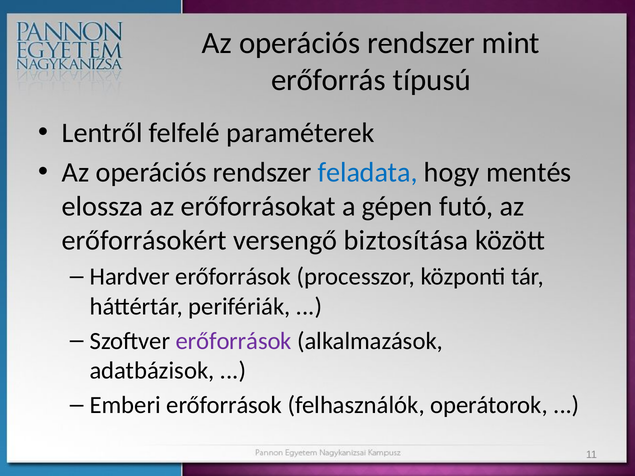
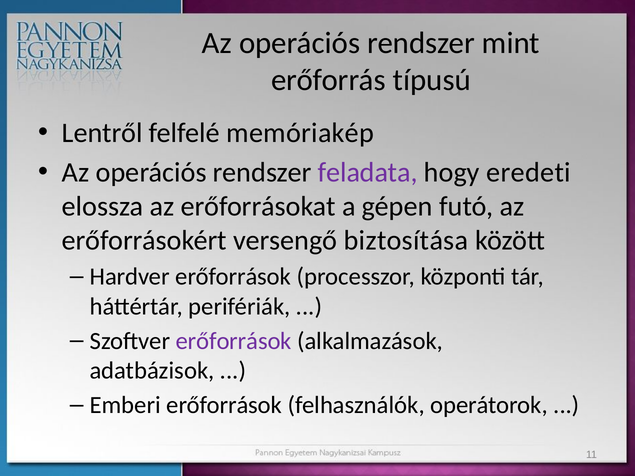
paraméterek: paraméterek -> memóriakép
feladata colour: blue -> purple
mentés: mentés -> eredeti
